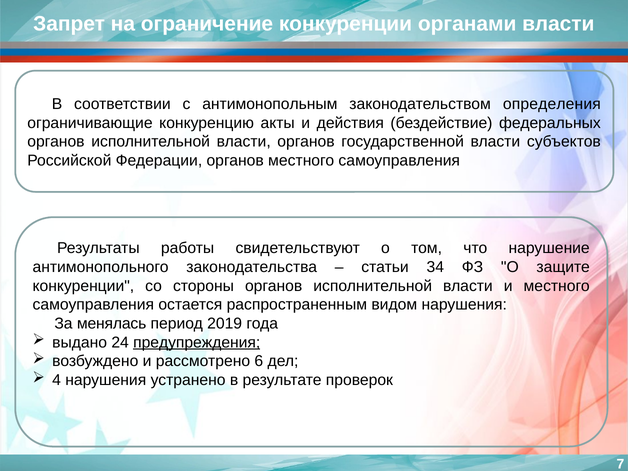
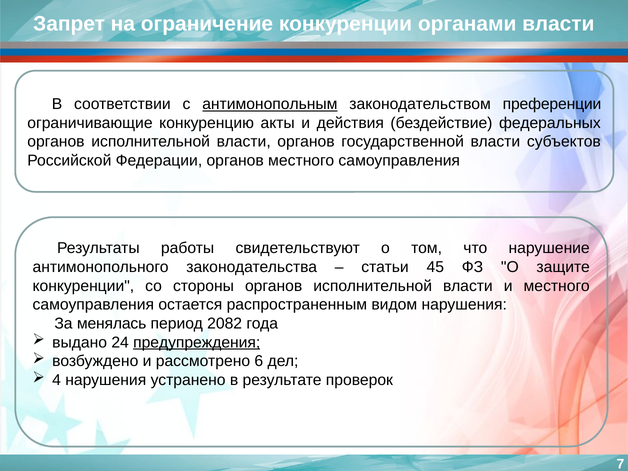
антимонопольным underline: none -> present
определения: определения -> преференции
34: 34 -> 45
2019: 2019 -> 2082
